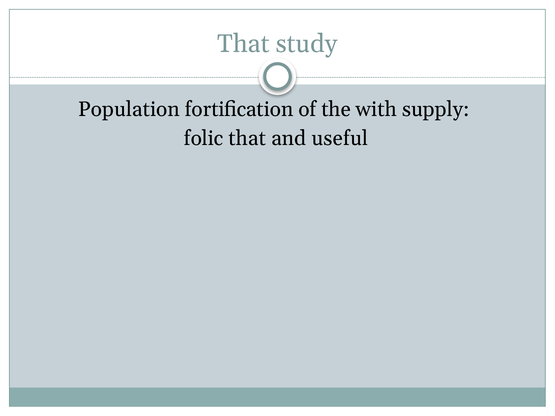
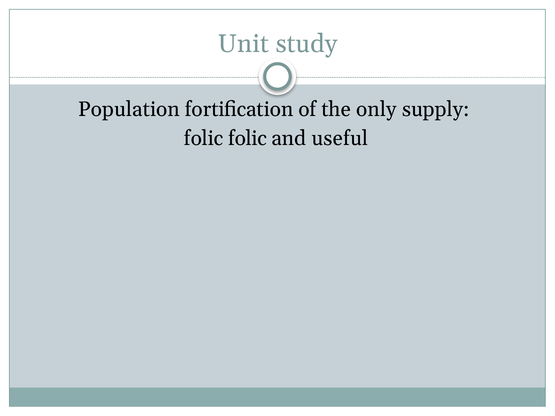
That at (243, 44): That -> Unit
with: with -> only
folic that: that -> folic
